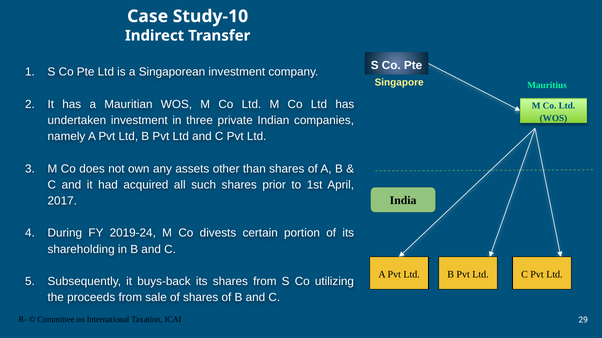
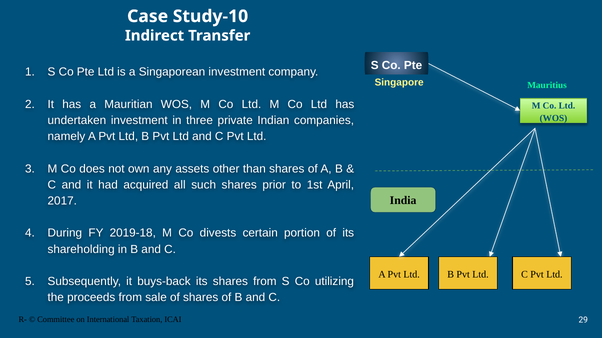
2019-24: 2019-24 -> 2019-18
